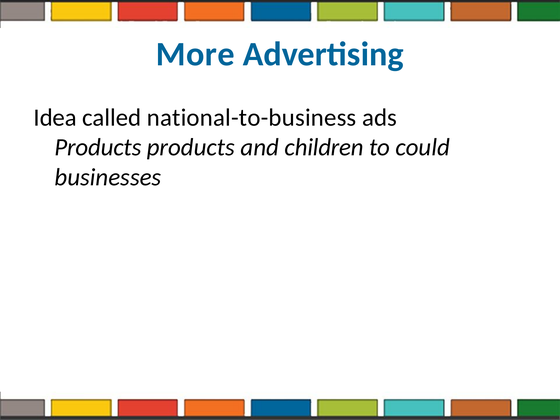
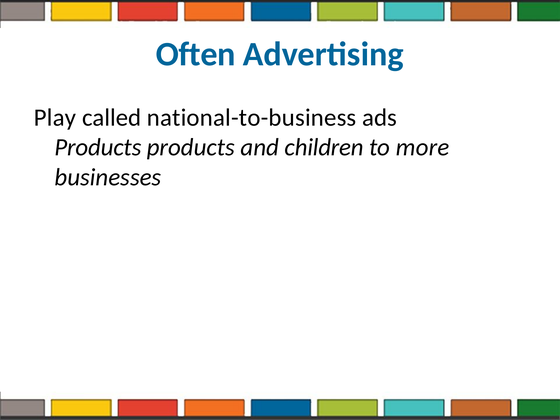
More: More -> Often
Idea: Idea -> Play
could: could -> more
